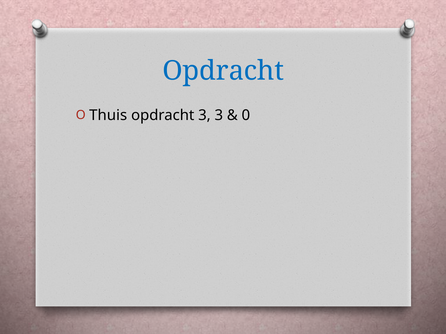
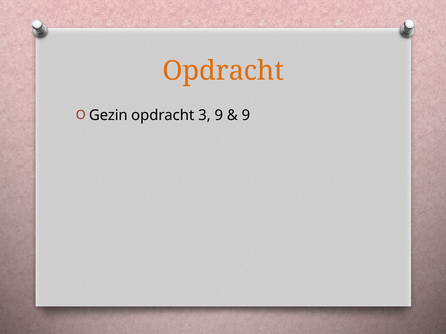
Opdracht at (223, 71) colour: blue -> orange
Thuis: Thuis -> Gezin
3 3: 3 -> 9
0 at (246, 116): 0 -> 9
